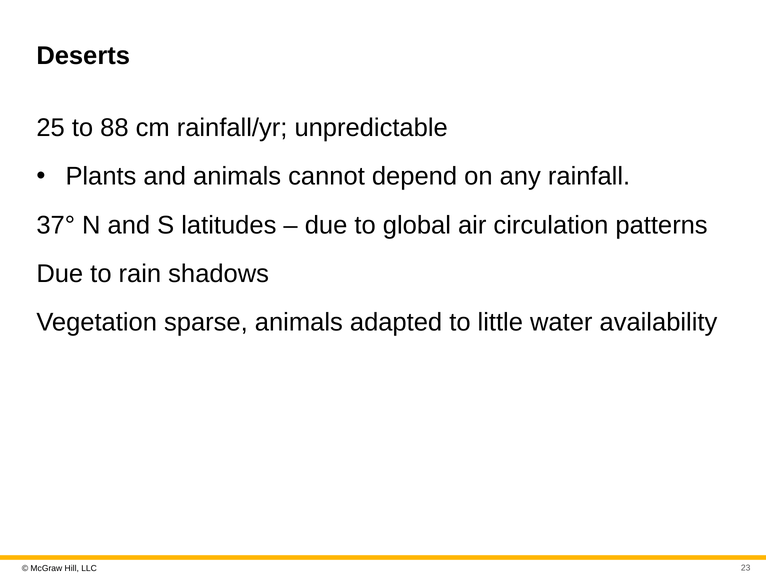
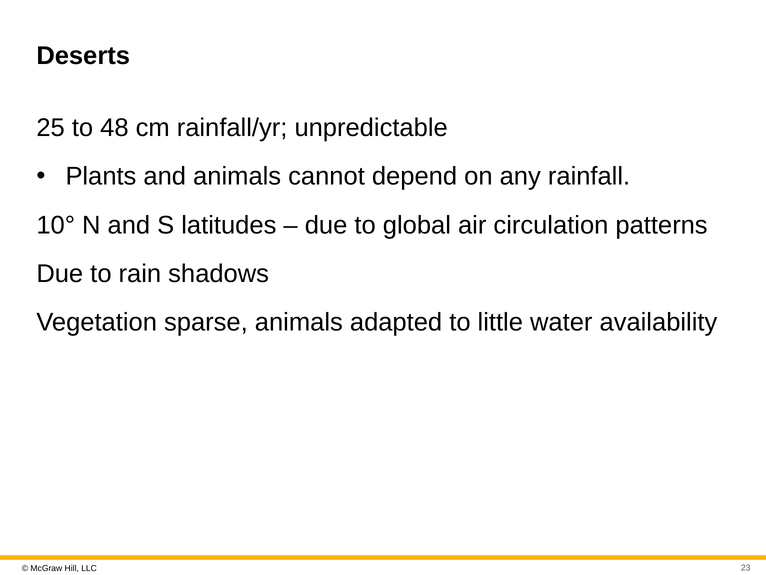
88: 88 -> 48
37°: 37° -> 10°
